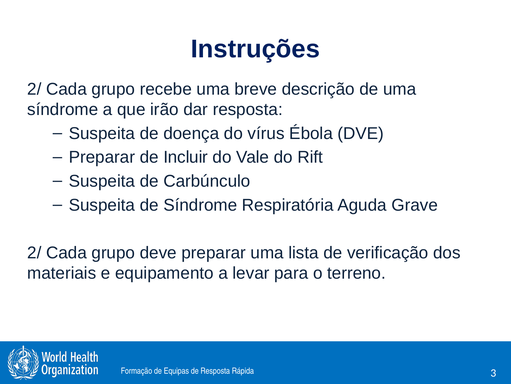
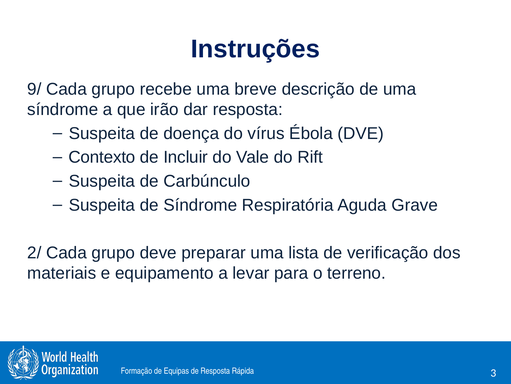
2/ at (34, 89): 2/ -> 9/
Preparar at (102, 157): Preparar -> Contexto
